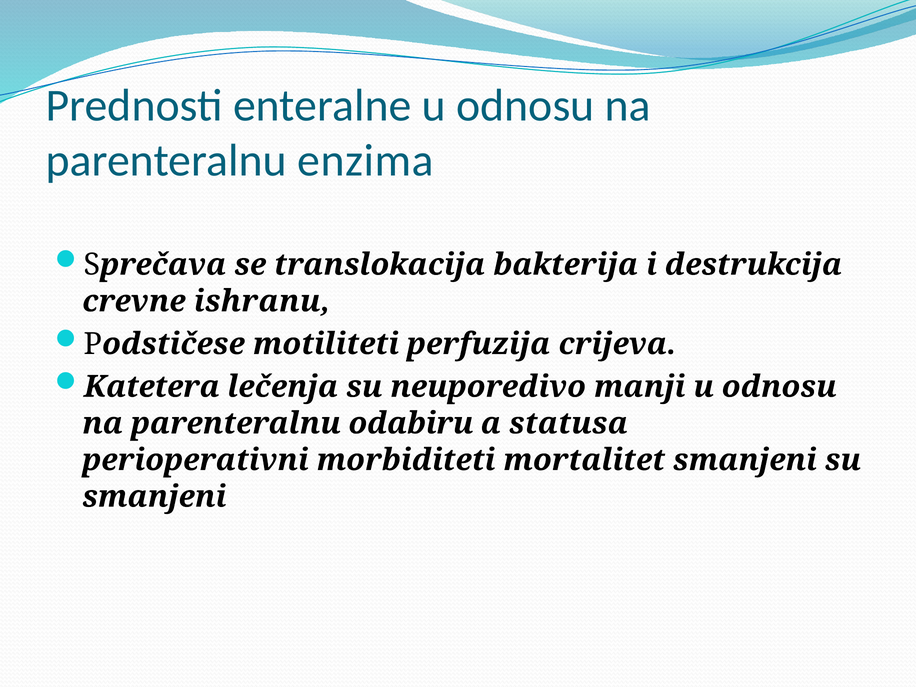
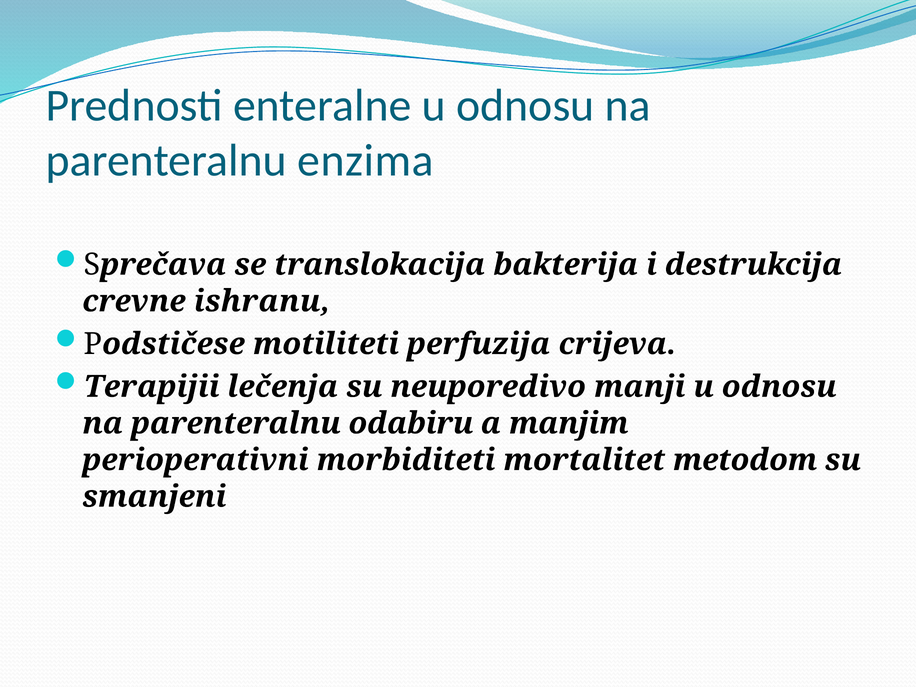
Katetera: Katetera -> Terapijii
statusa: statusa -> manjim
mortalitet smanjeni: smanjeni -> metodom
